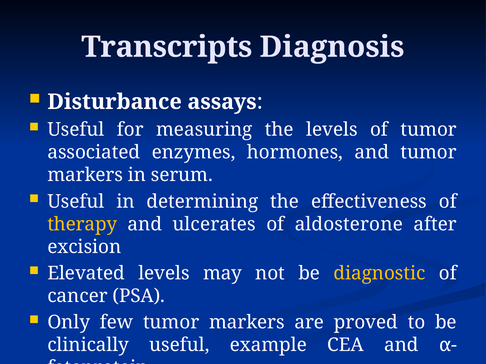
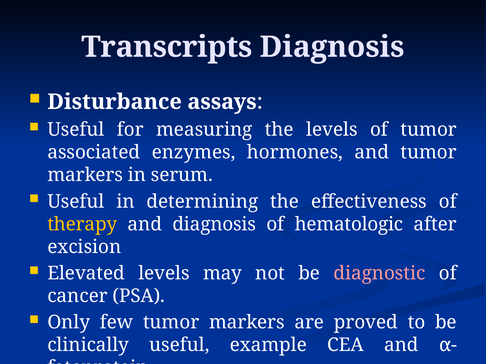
and ulcerates: ulcerates -> diagnosis
aldosterone: aldosterone -> hematologic
diagnostic colour: yellow -> pink
